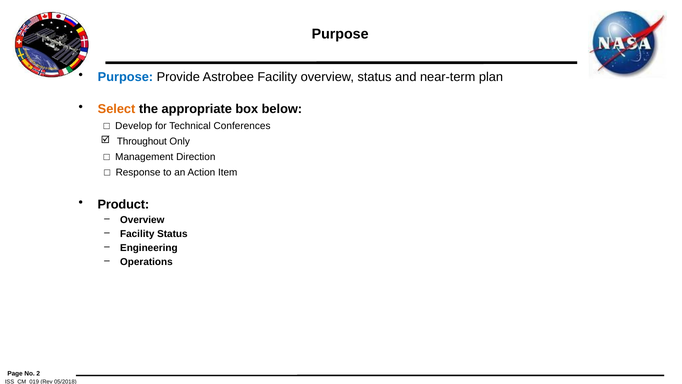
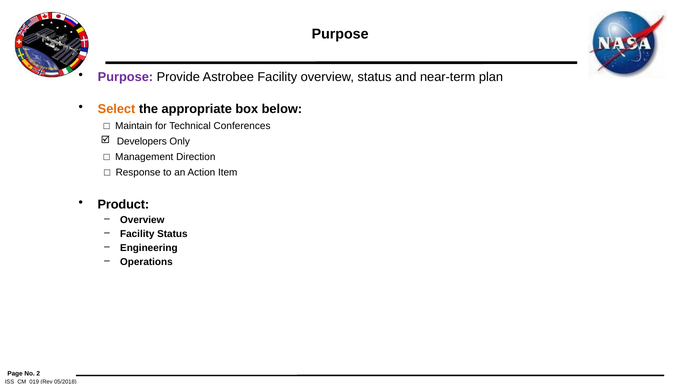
Purpose at (125, 77) colour: blue -> purple
Develop: Develop -> Maintain
Throughout: Throughout -> Developers
